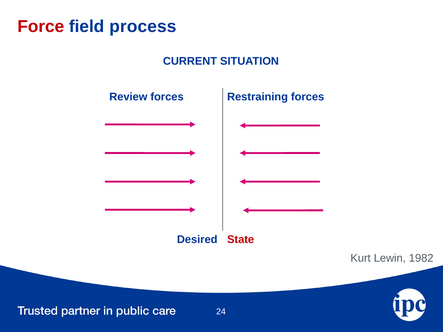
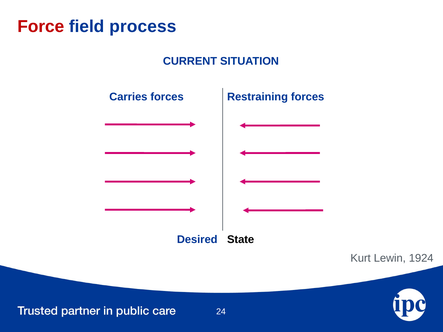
Review: Review -> Carries
State colour: red -> black
1982: 1982 -> 1924
